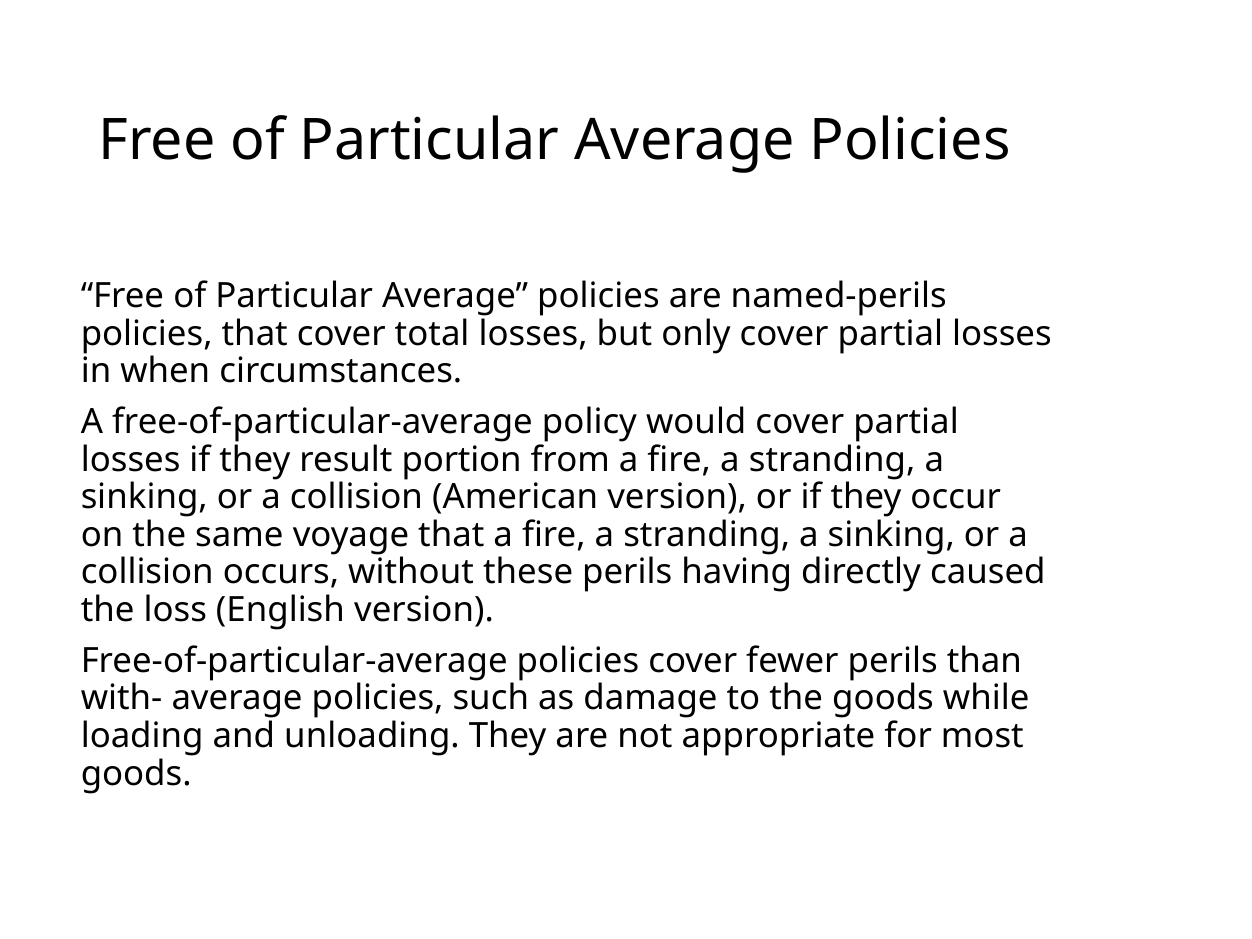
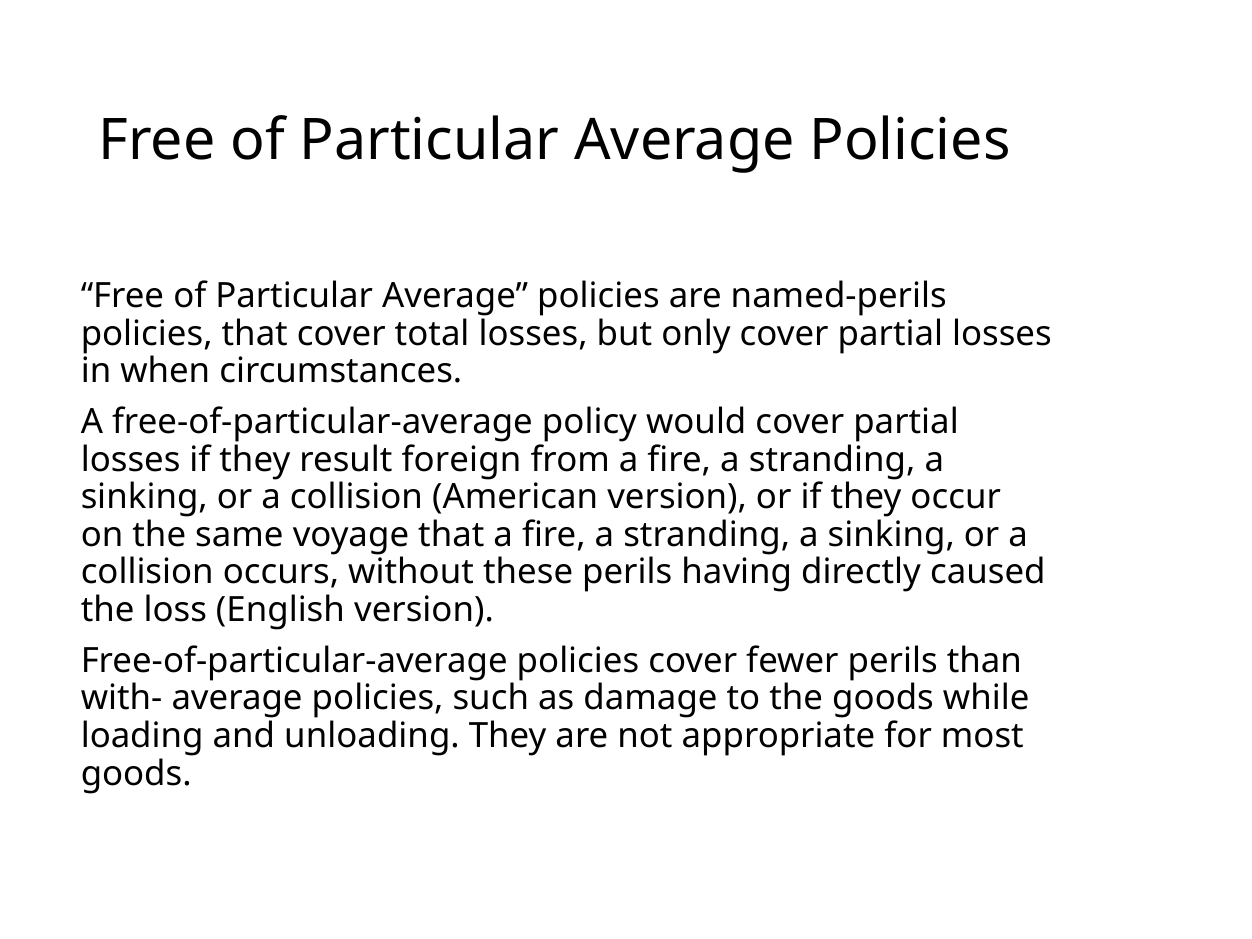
portion: portion -> foreign
